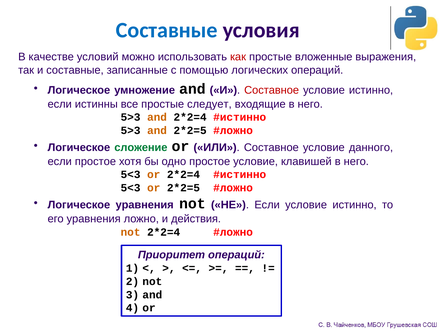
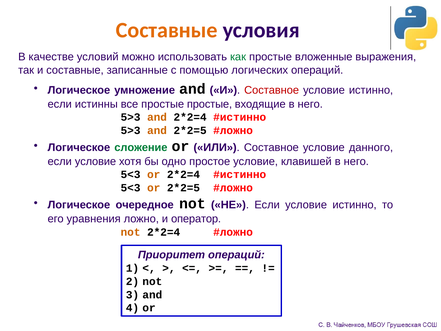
Составные at (167, 30) colour: blue -> orange
как colour: red -> green
простые следует: следует -> простые
простое at (95, 161): простое -> условие
Логическое уравнения: уравнения -> очередное
действия: действия -> оператор
